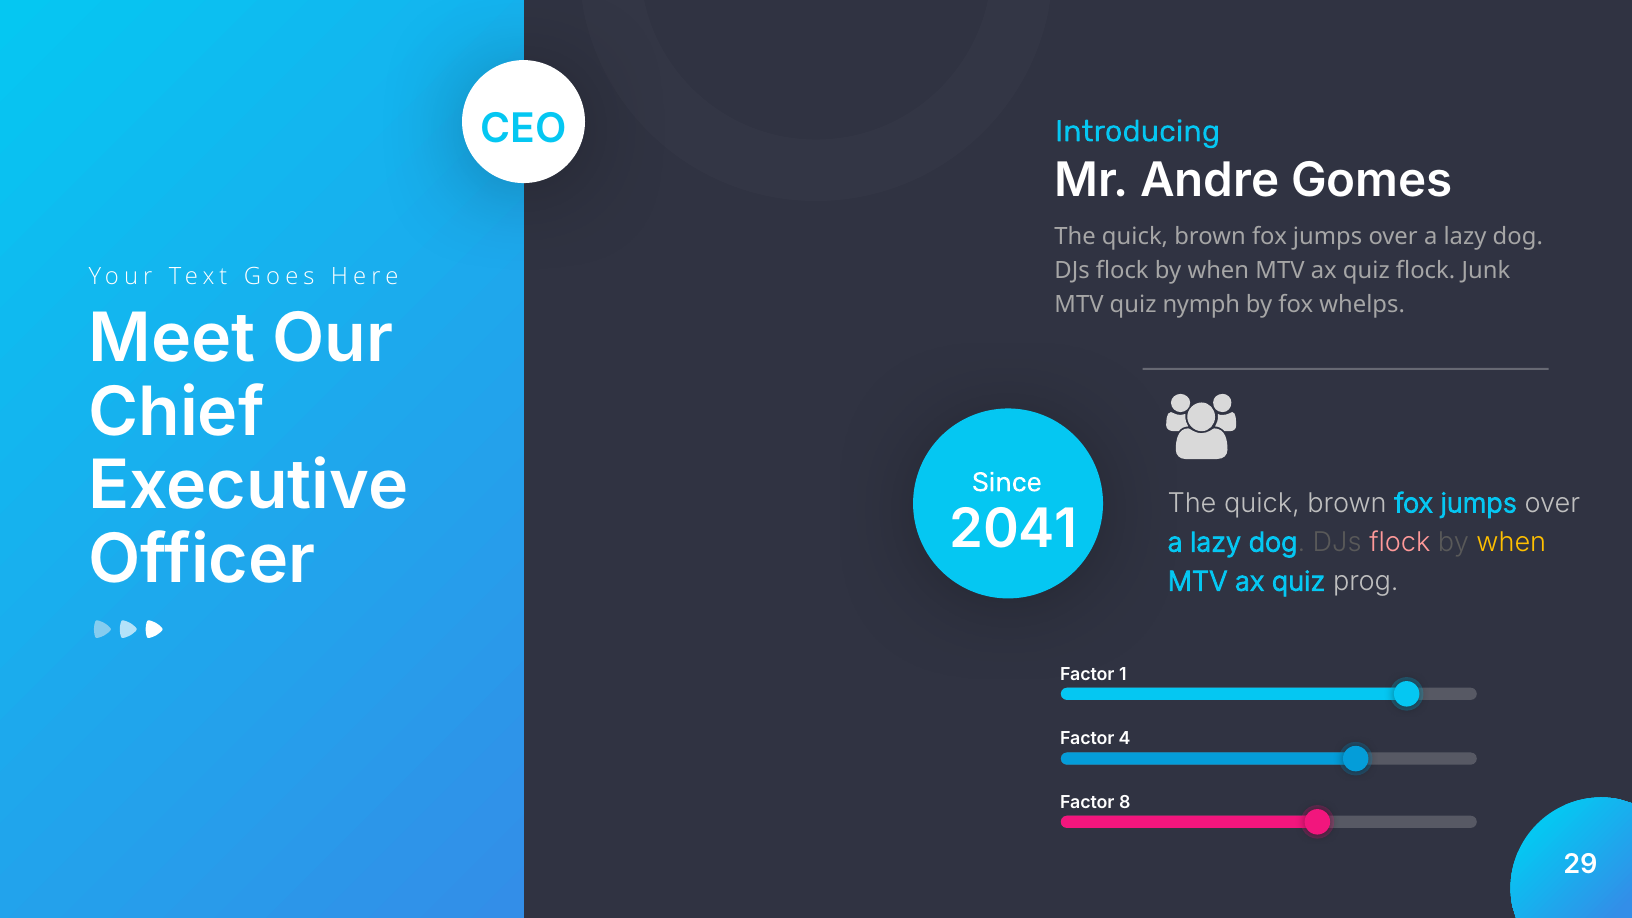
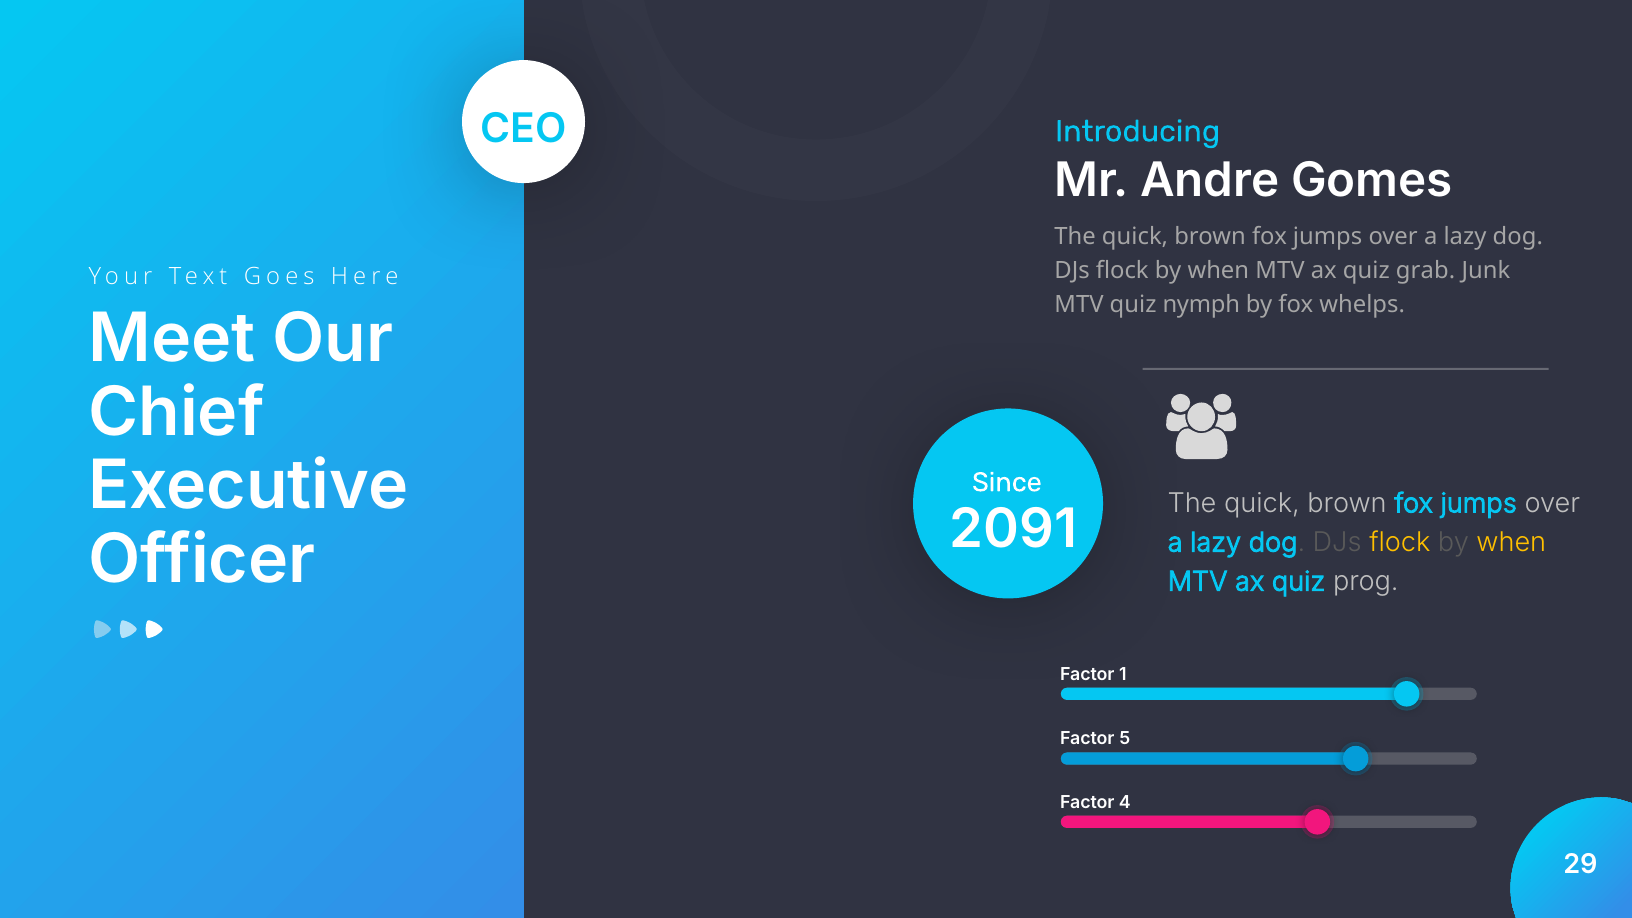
quiz flock: flock -> grab
2041: 2041 -> 2091
flock at (1400, 543) colour: pink -> yellow
4: 4 -> 5
8: 8 -> 4
